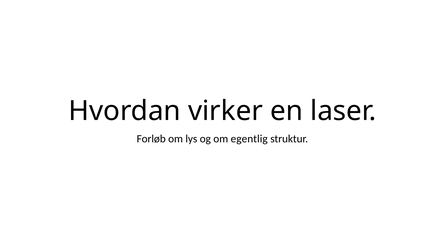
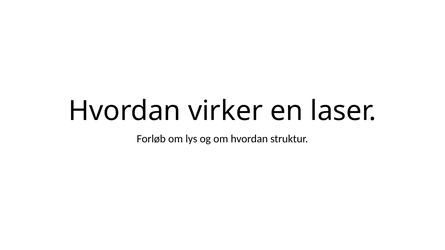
om egentlig: egentlig -> hvordan
